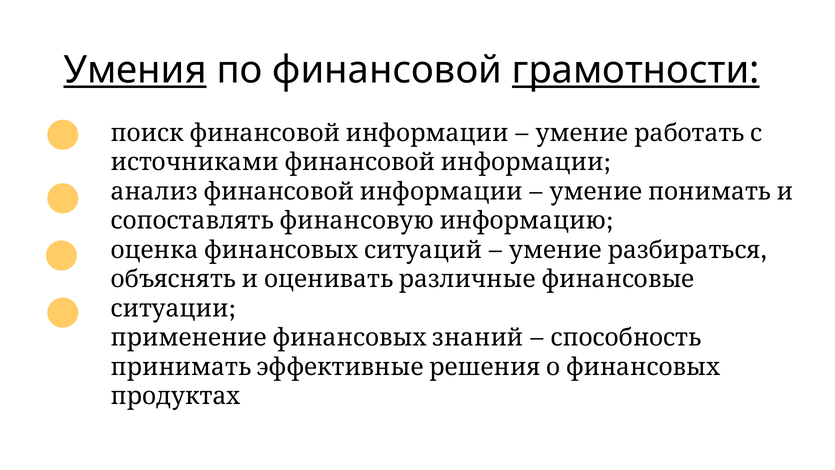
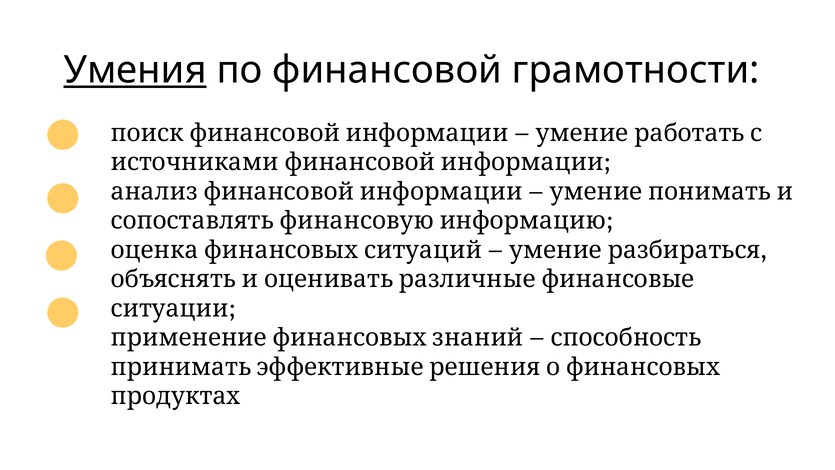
грамотности underline: present -> none
